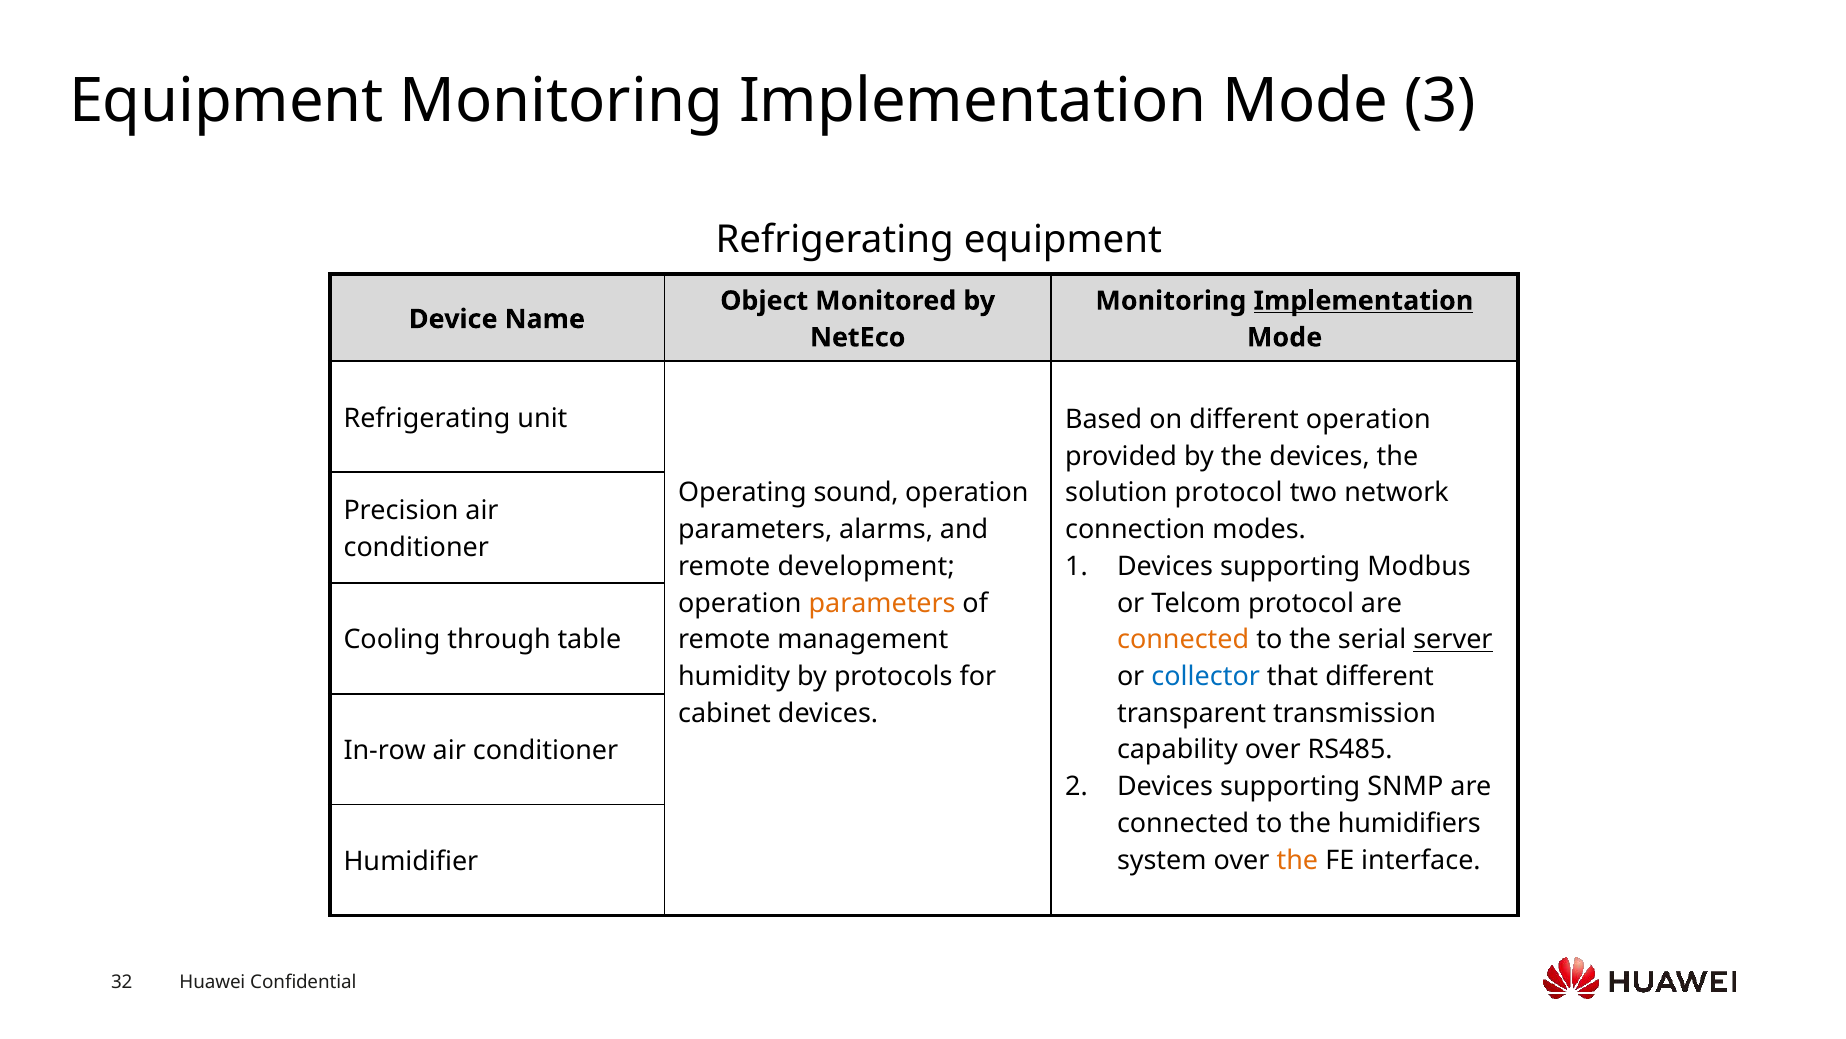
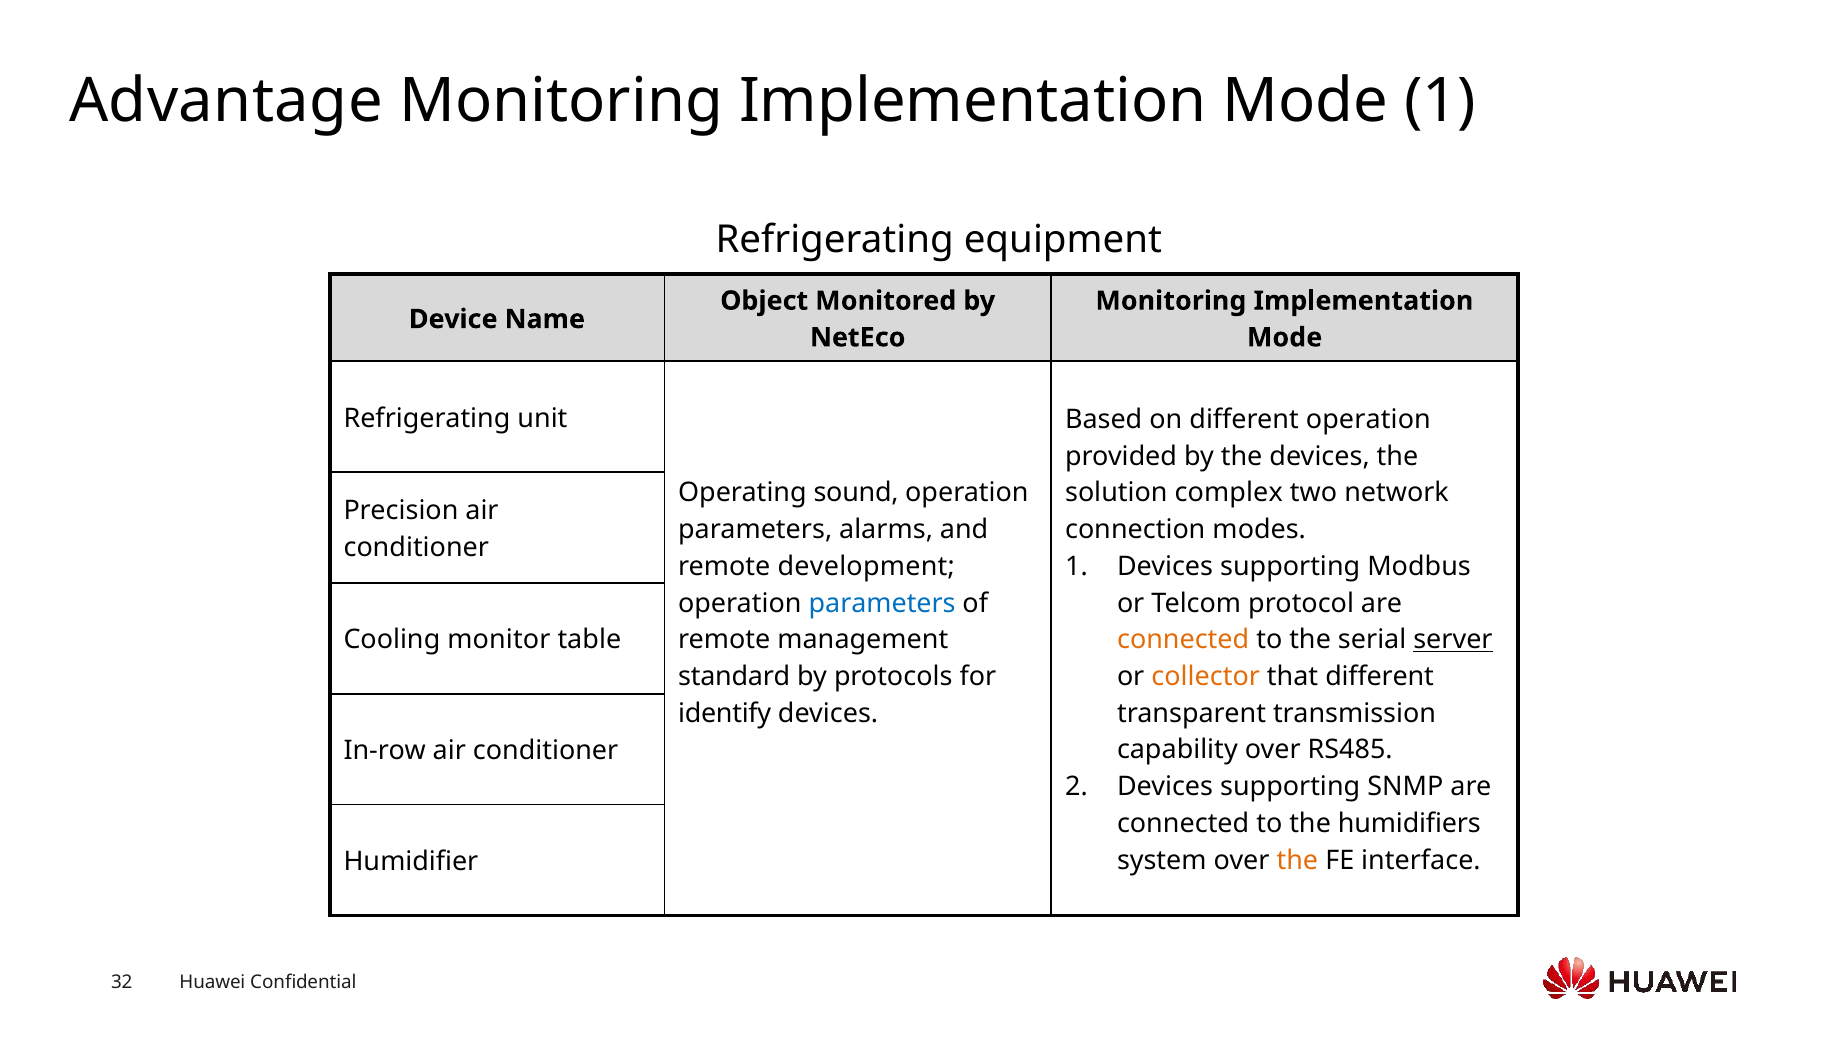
Equipment at (226, 101): Equipment -> Advantage
Mode 3: 3 -> 1
Implementation at (1363, 301) underline: present -> none
solution protocol: protocol -> complex
parameters at (882, 603) colour: orange -> blue
through: through -> monitor
humidity: humidity -> standard
collector colour: blue -> orange
cabinet: cabinet -> identify
